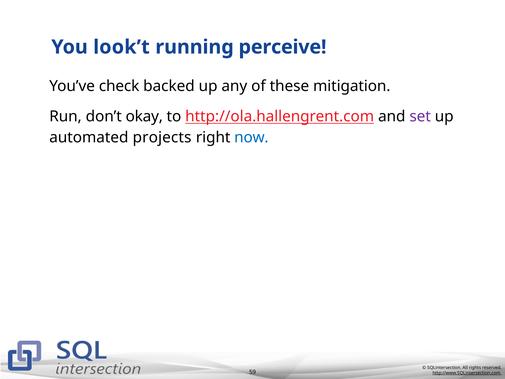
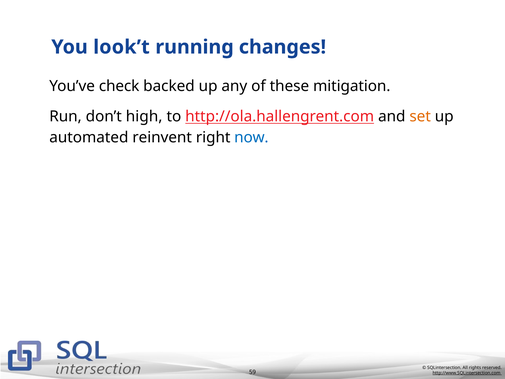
perceive: perceive -> changes
okay: okay -> high
set colour: purple -> orange
projects: projects -> reinvent
